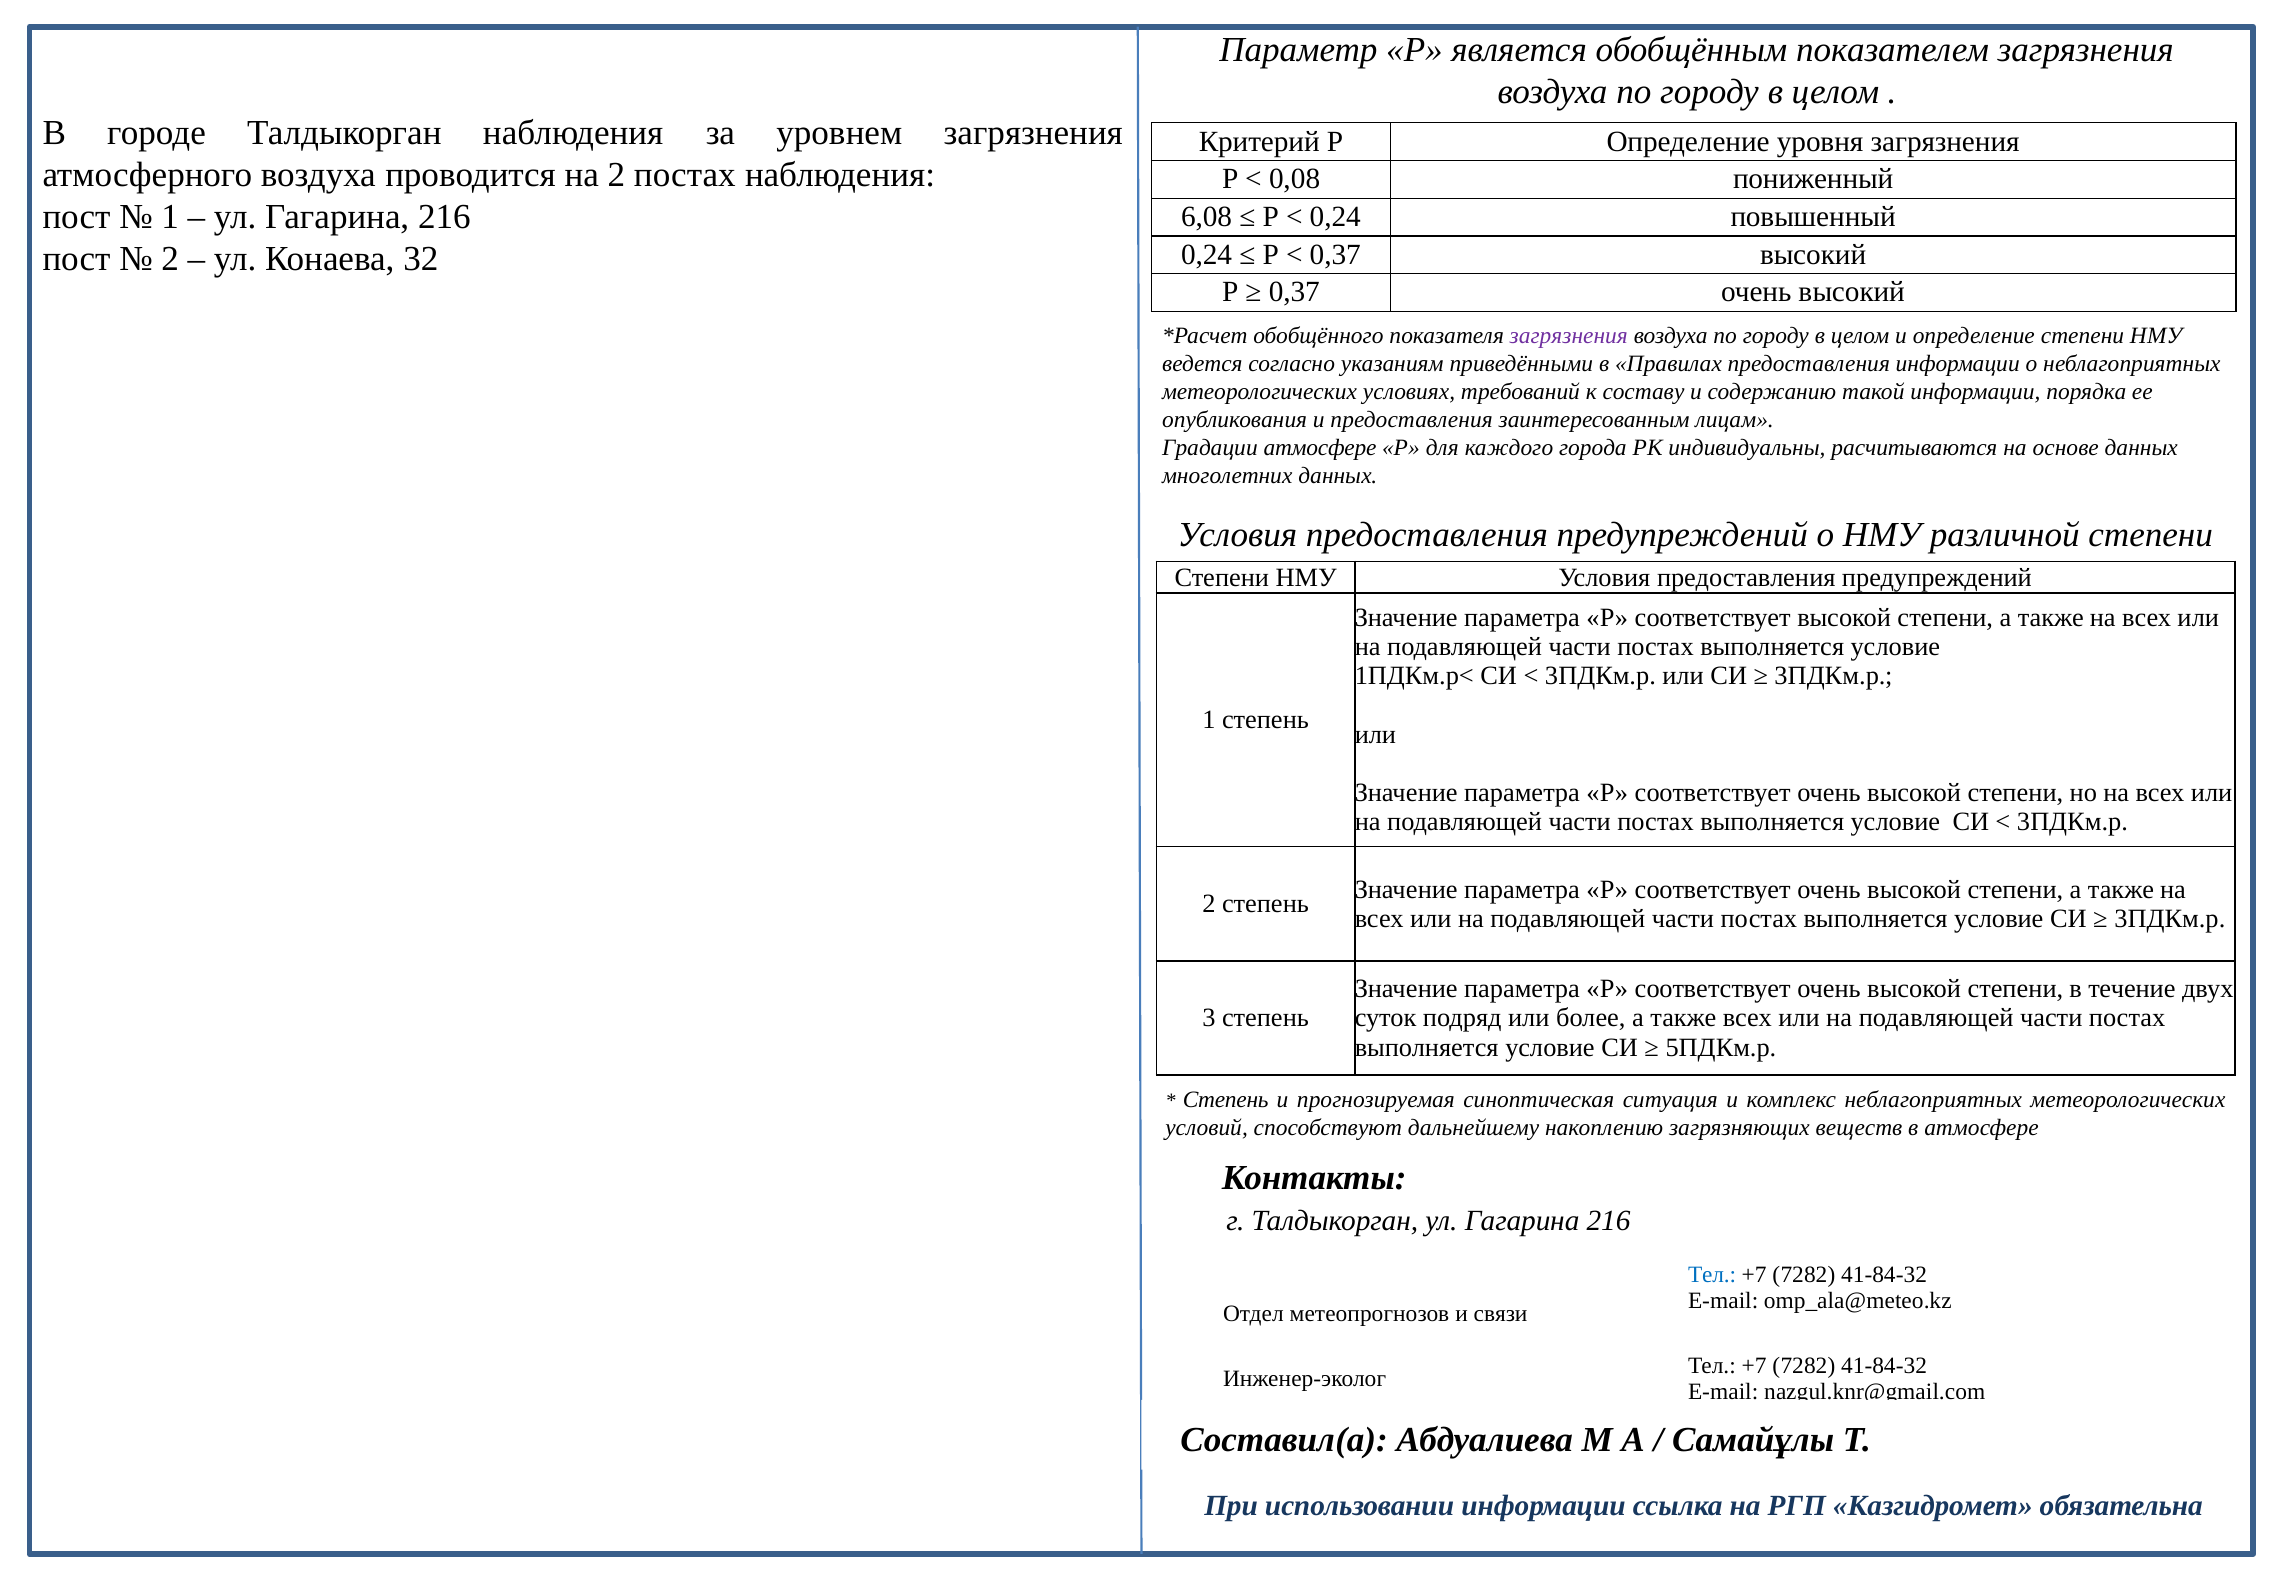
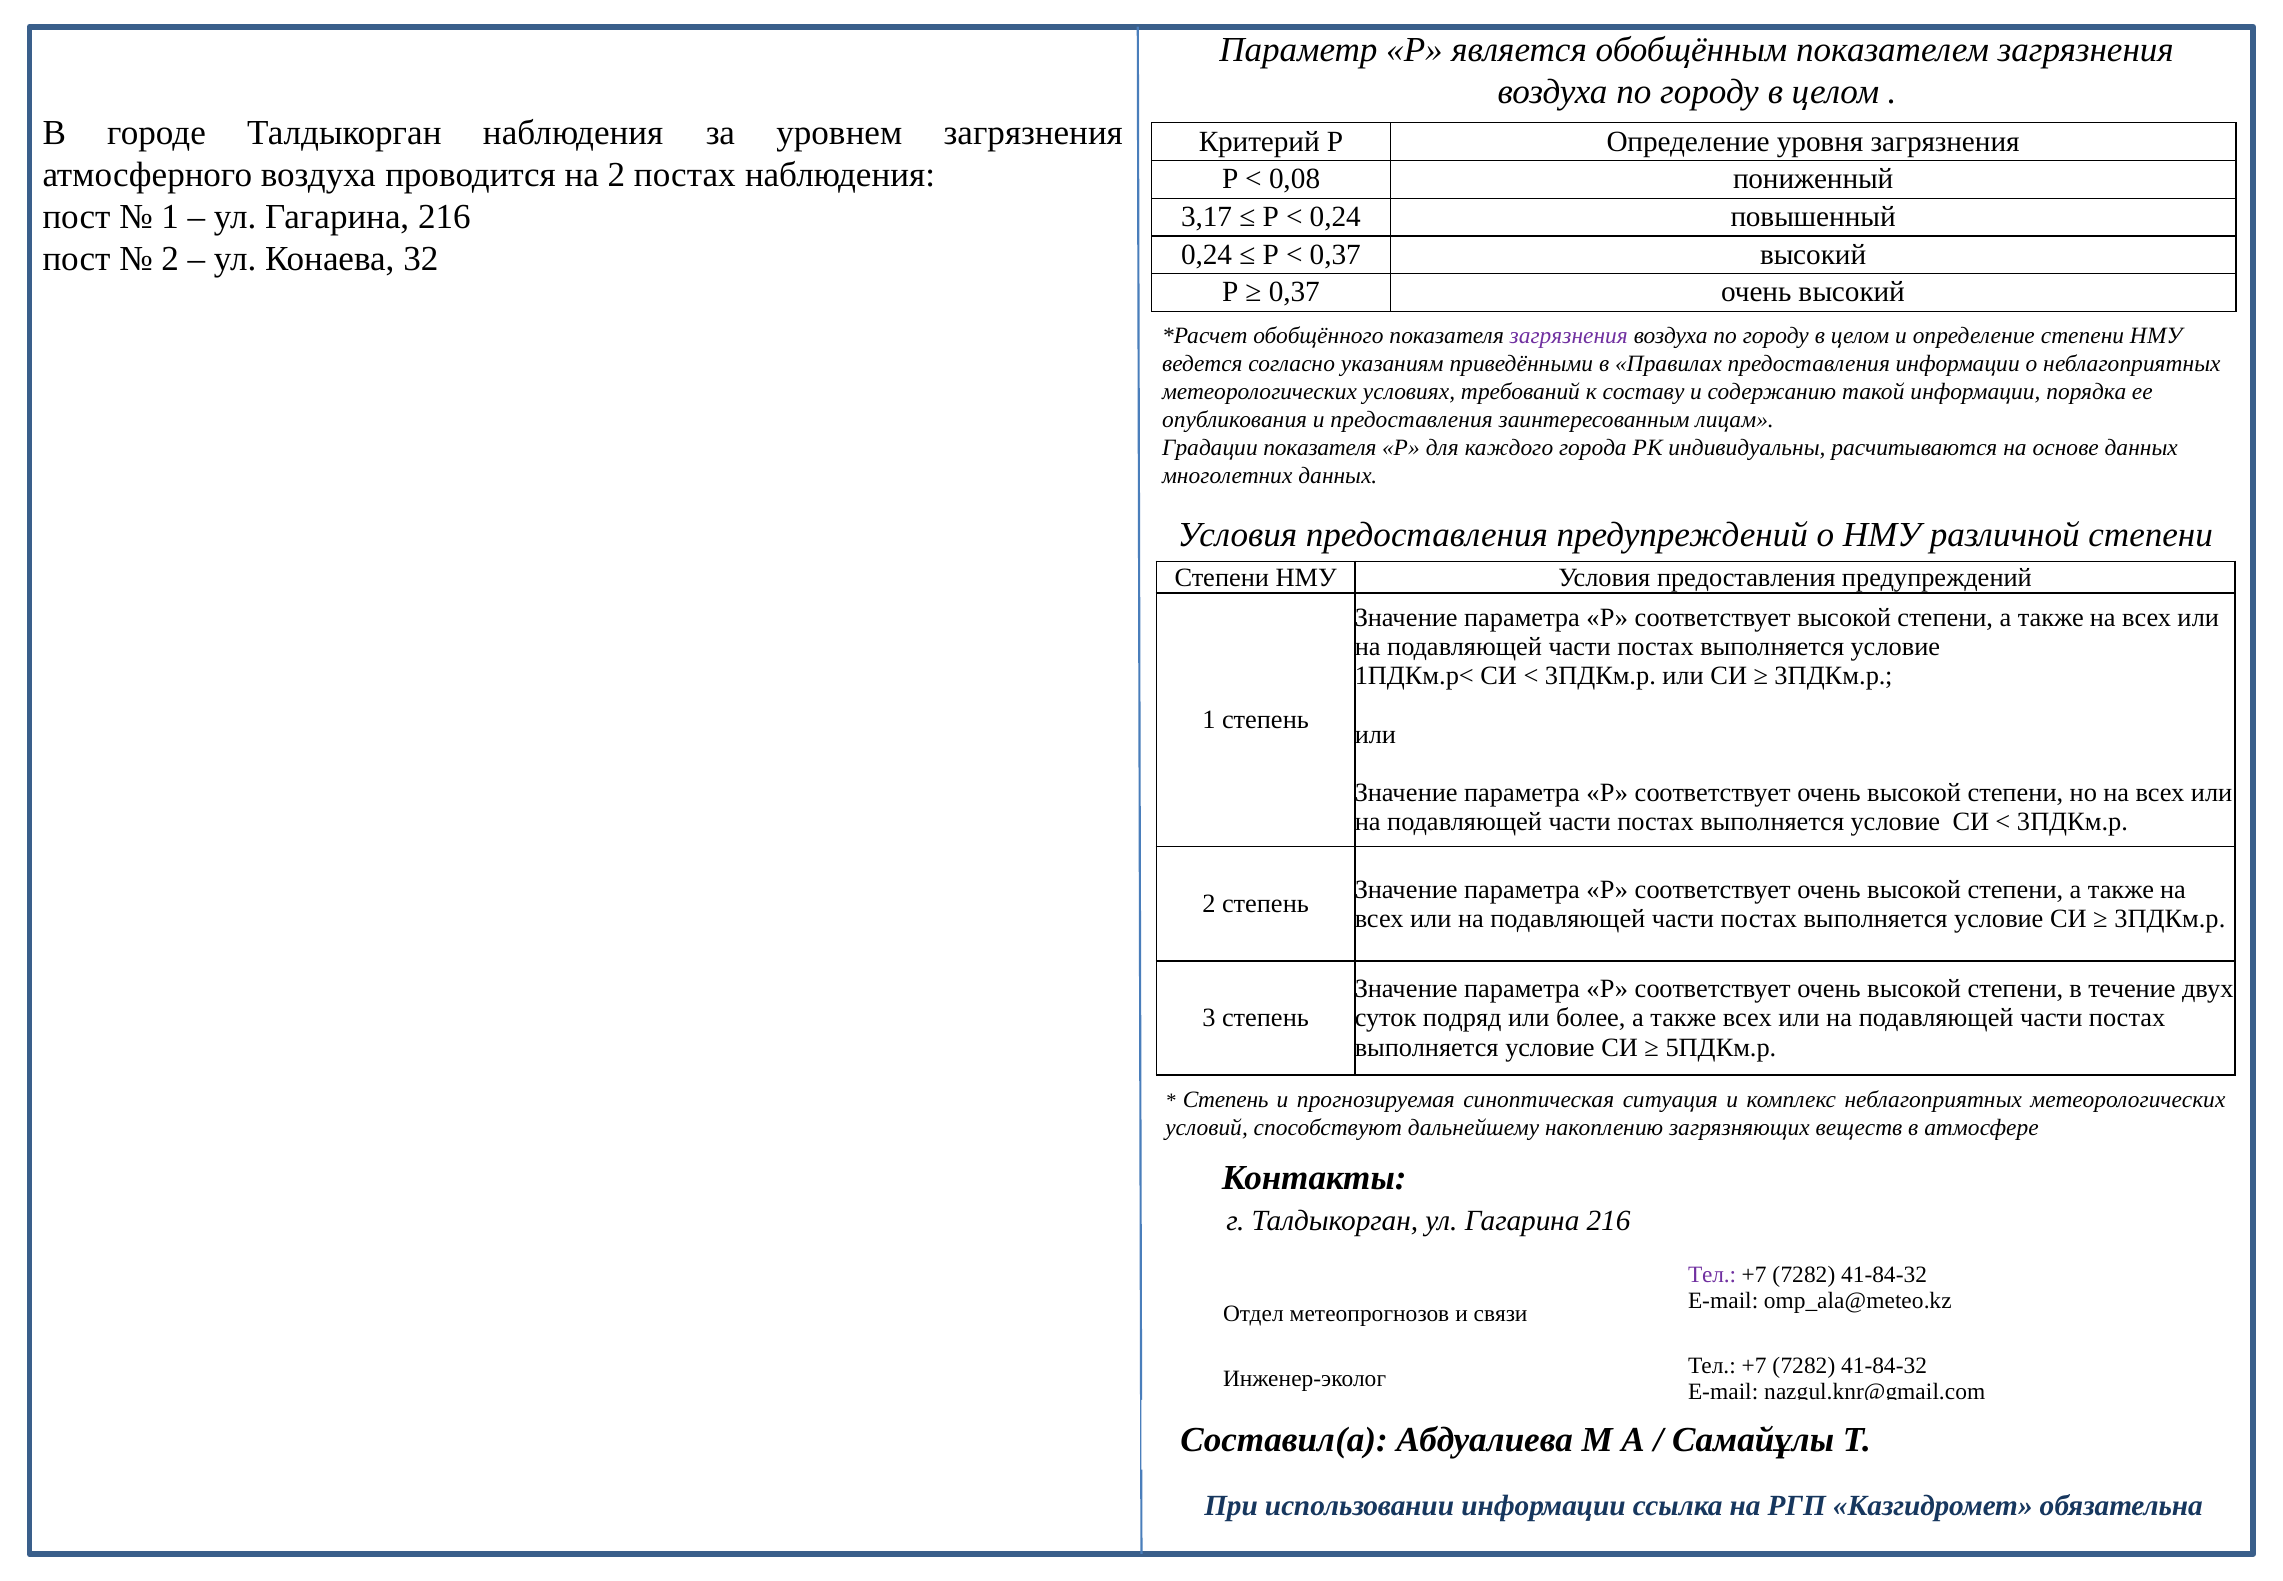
6,08: 6,08 -> 3,17
Градации атмосфере: атмосфере -> показателя
Тел at (1712, 1274) colour: blue -> purple
